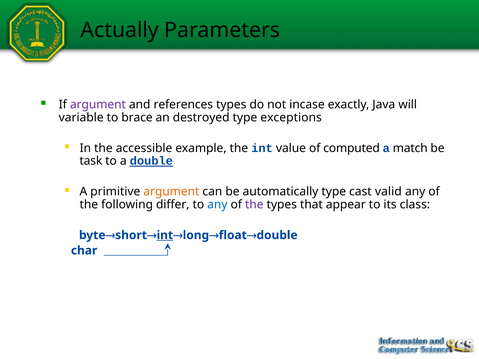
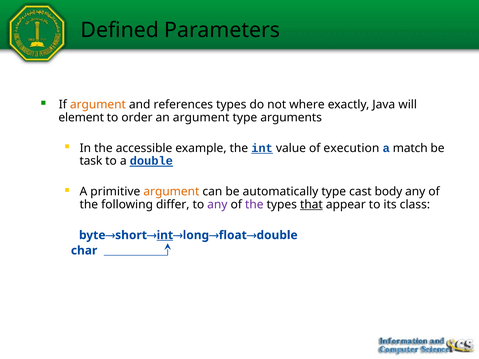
Actually: Actually -> Defined
argument at (98, 105) colour: purple -> orange
incase: incase -> where
variable: variable -> element
brace: brace -> order
an destroyed: destroyed -> argument
exceptions: exceptions -> arguments
int at (262, 148) underline: none -> present
computed: computed -> execution
valid: valid -> body
any at (217, 205) colour: blue -> purple
that underline: none -> present
